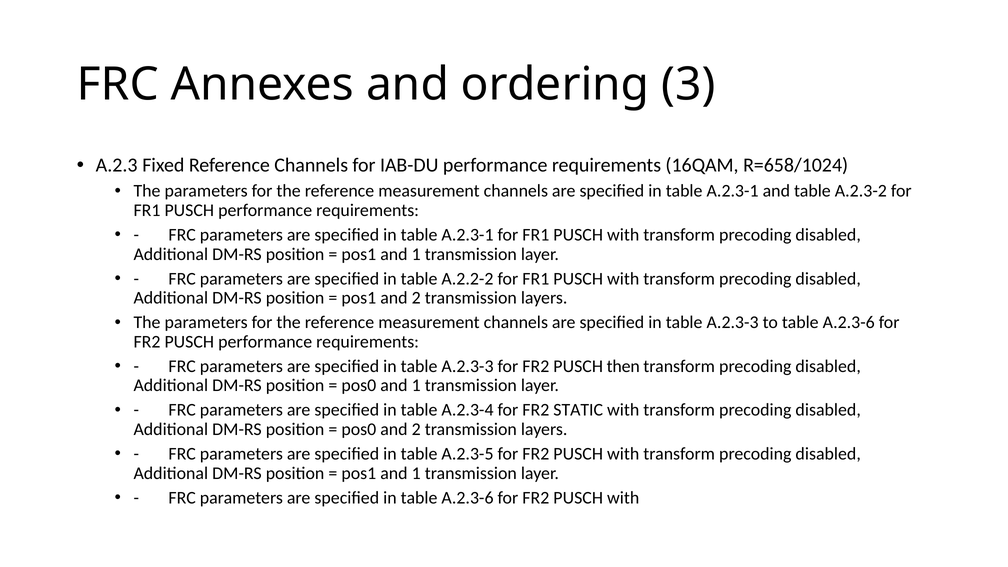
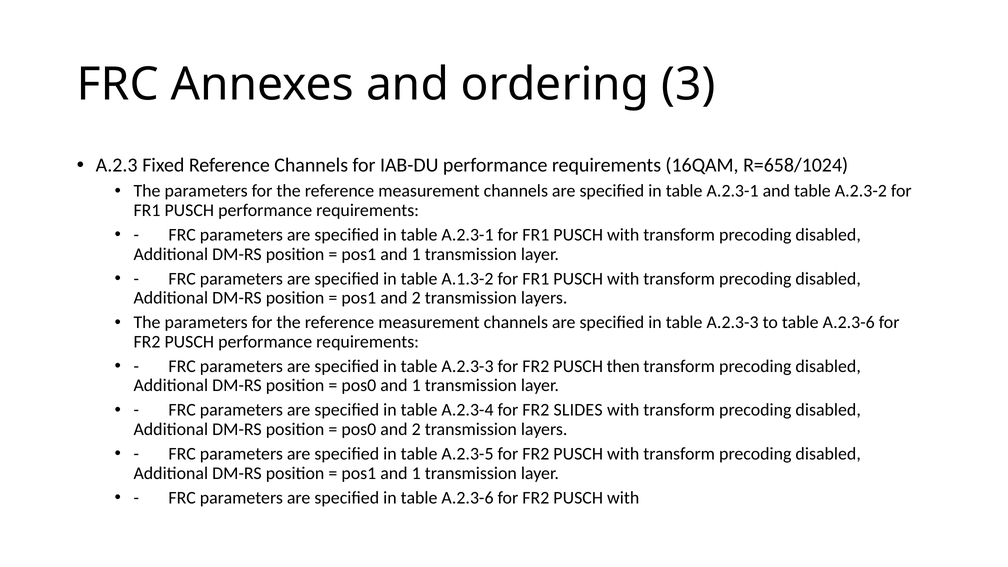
A.2.2-2: A.2.2-2 -> A.1.3-2
STATIC: STATIC -> SLIDES
